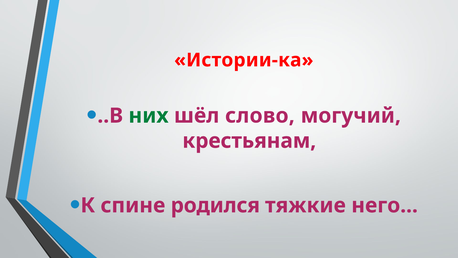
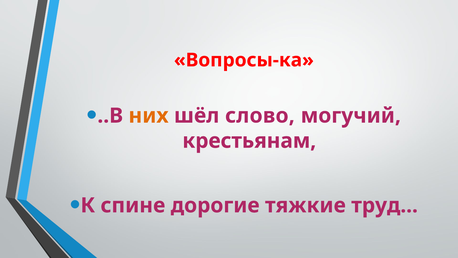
Истории-ка: Истории-ка -> Вопросы-ка
них colour: green -> orange
родился: родился -> дорогие
него: него -> труд
